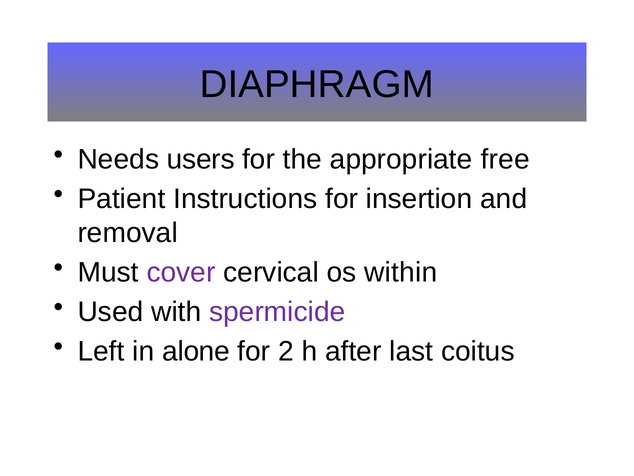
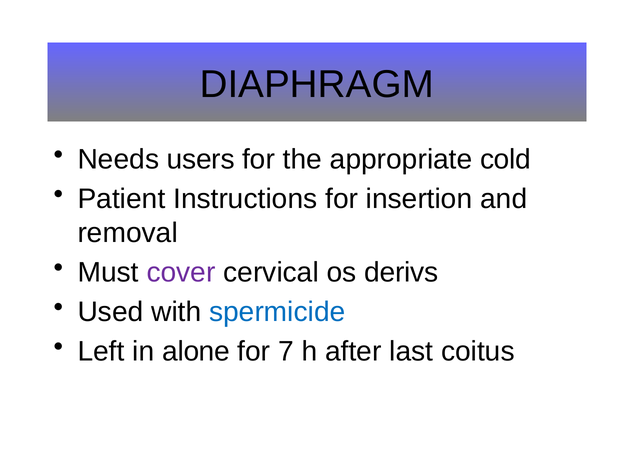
free: free -> cold
within: within -> derivs
spermicide colour: purple -> blue
2: 2 -> 7
